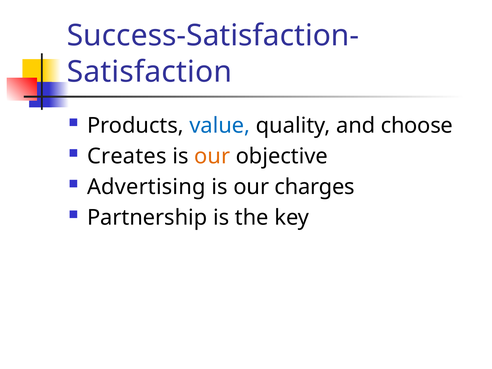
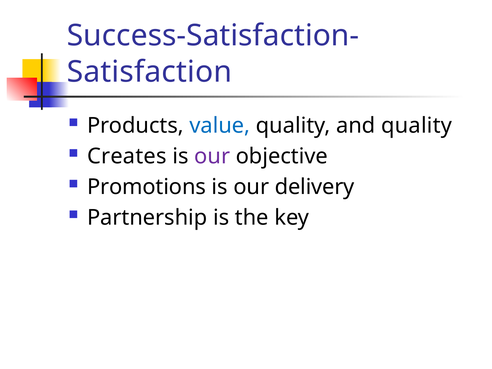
and choose: choose -> quality
our at (212, 156) colour: orange -> purple
Advertising: Advertising -> Promotions
charges: charges -> delivery
